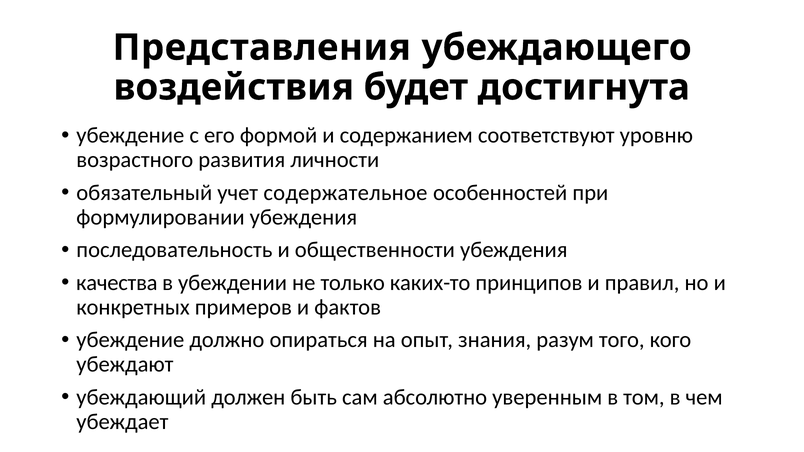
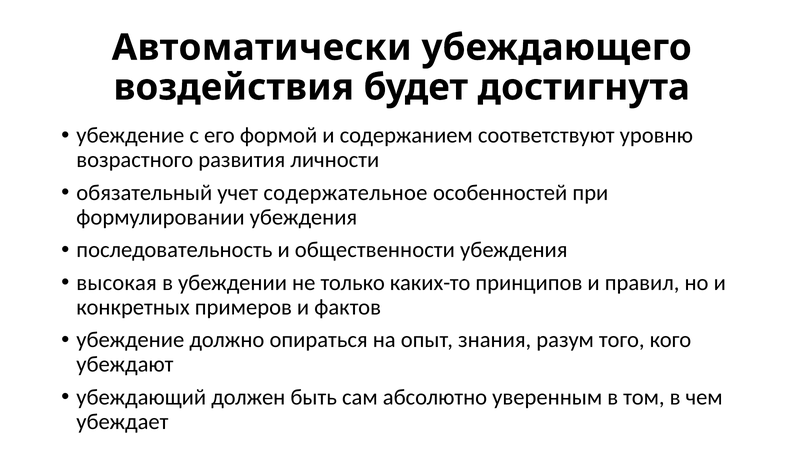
Представления: Представления -> Автоматически
качества: качества -> высокая
